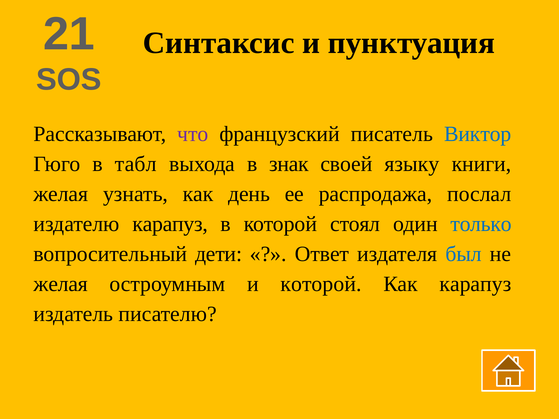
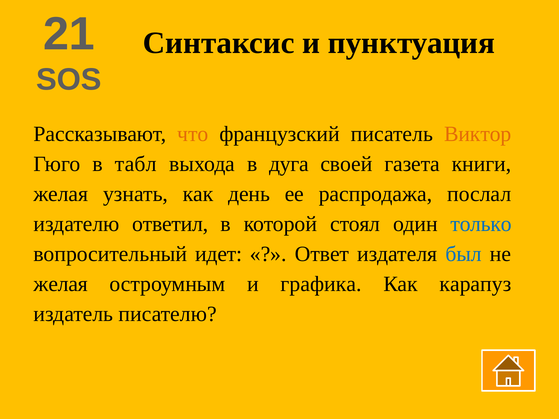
что colour: purple -> orange
Виктор colour: blue -> orange
знак: знак -> дуга
языку: языку -> газета
издателю карапуз: карапуз -> ответил
дети: дети -> идет
и которой: которой -> графика
